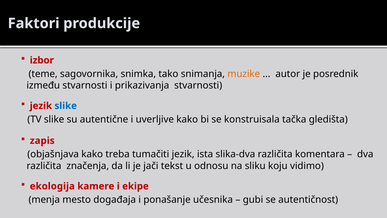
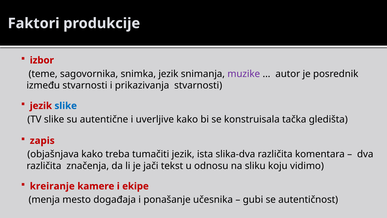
snimka tako: tako -> jezik
muzike colour: orange -> purple
ekologija: ekologija -> kreiranje
